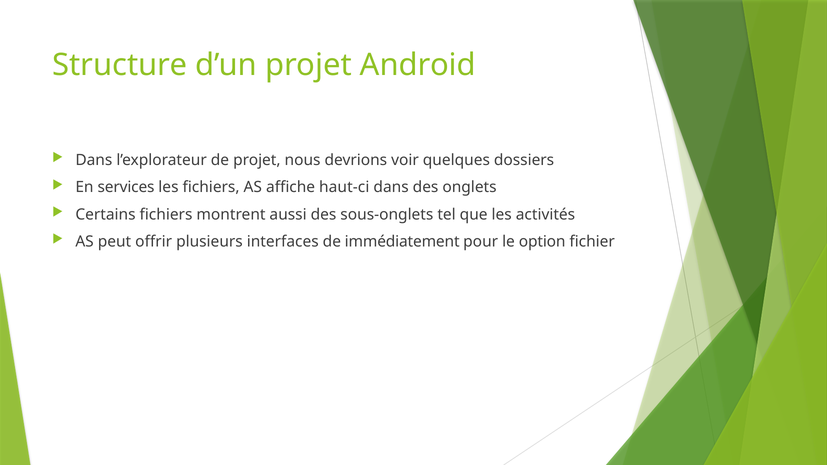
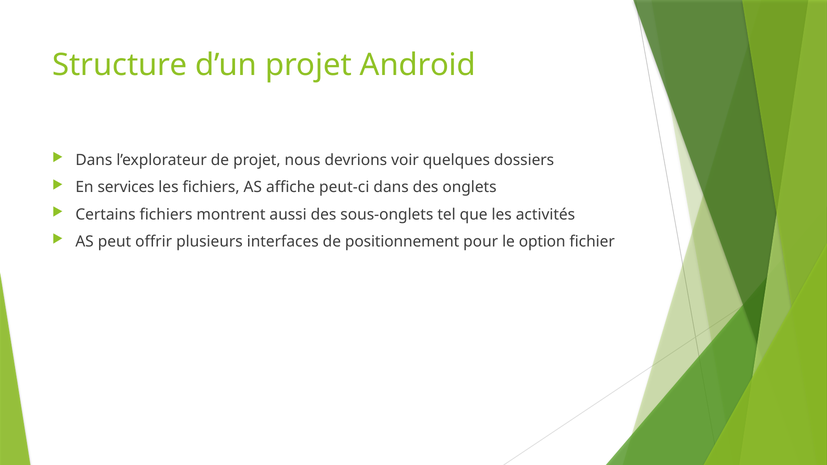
haut-ci: haut-ci -> peut-ci
immédiatement: immédiatement -> positionnement
